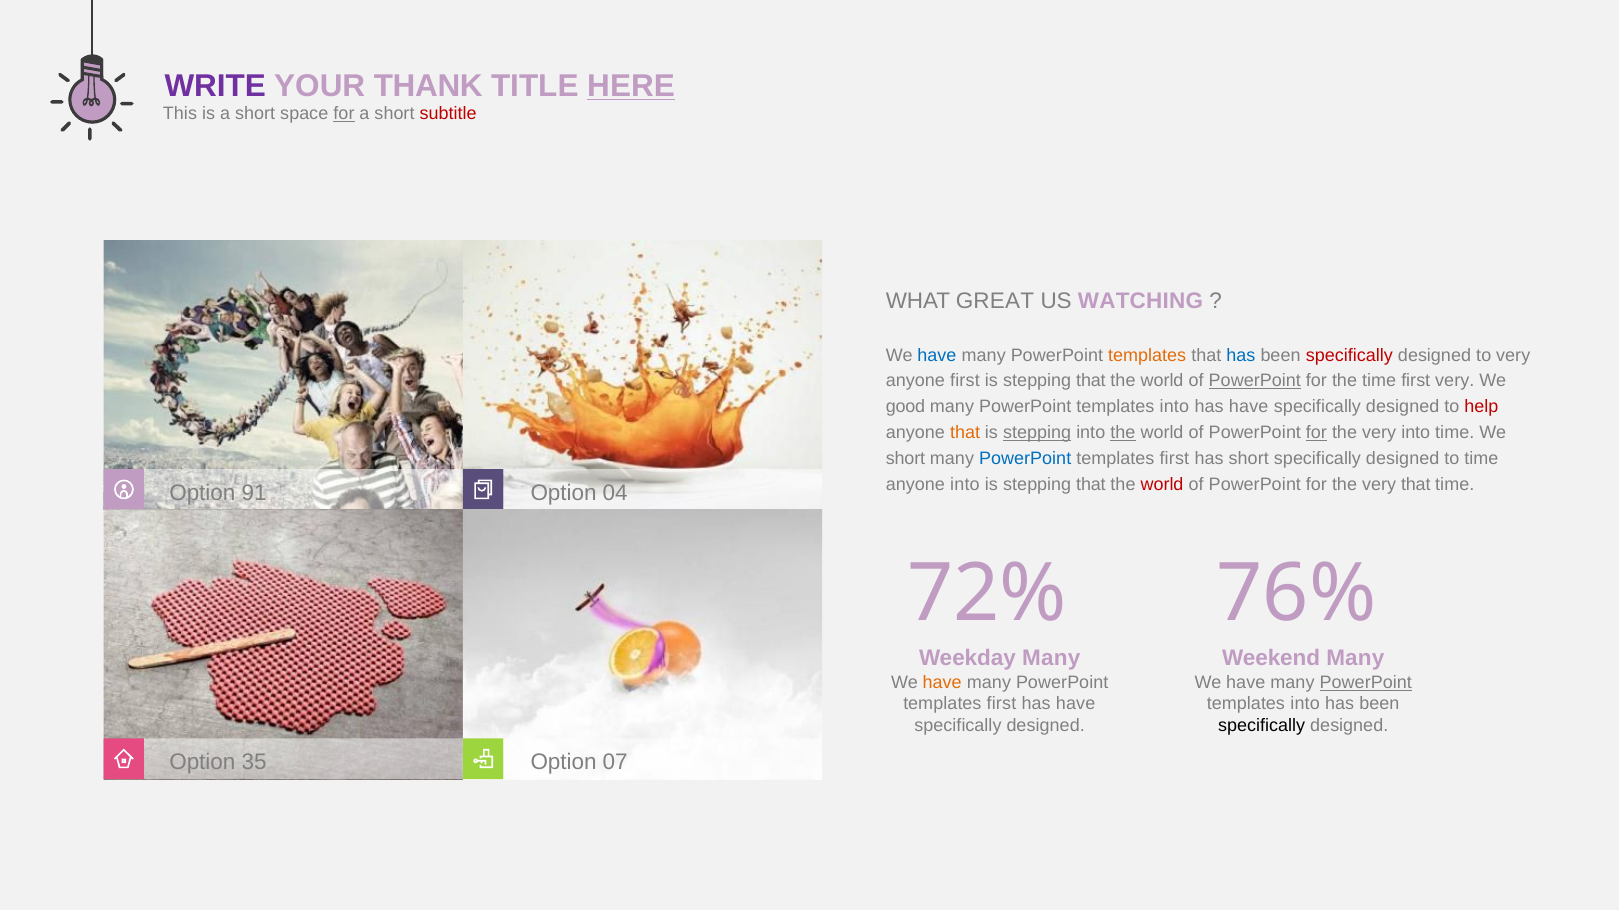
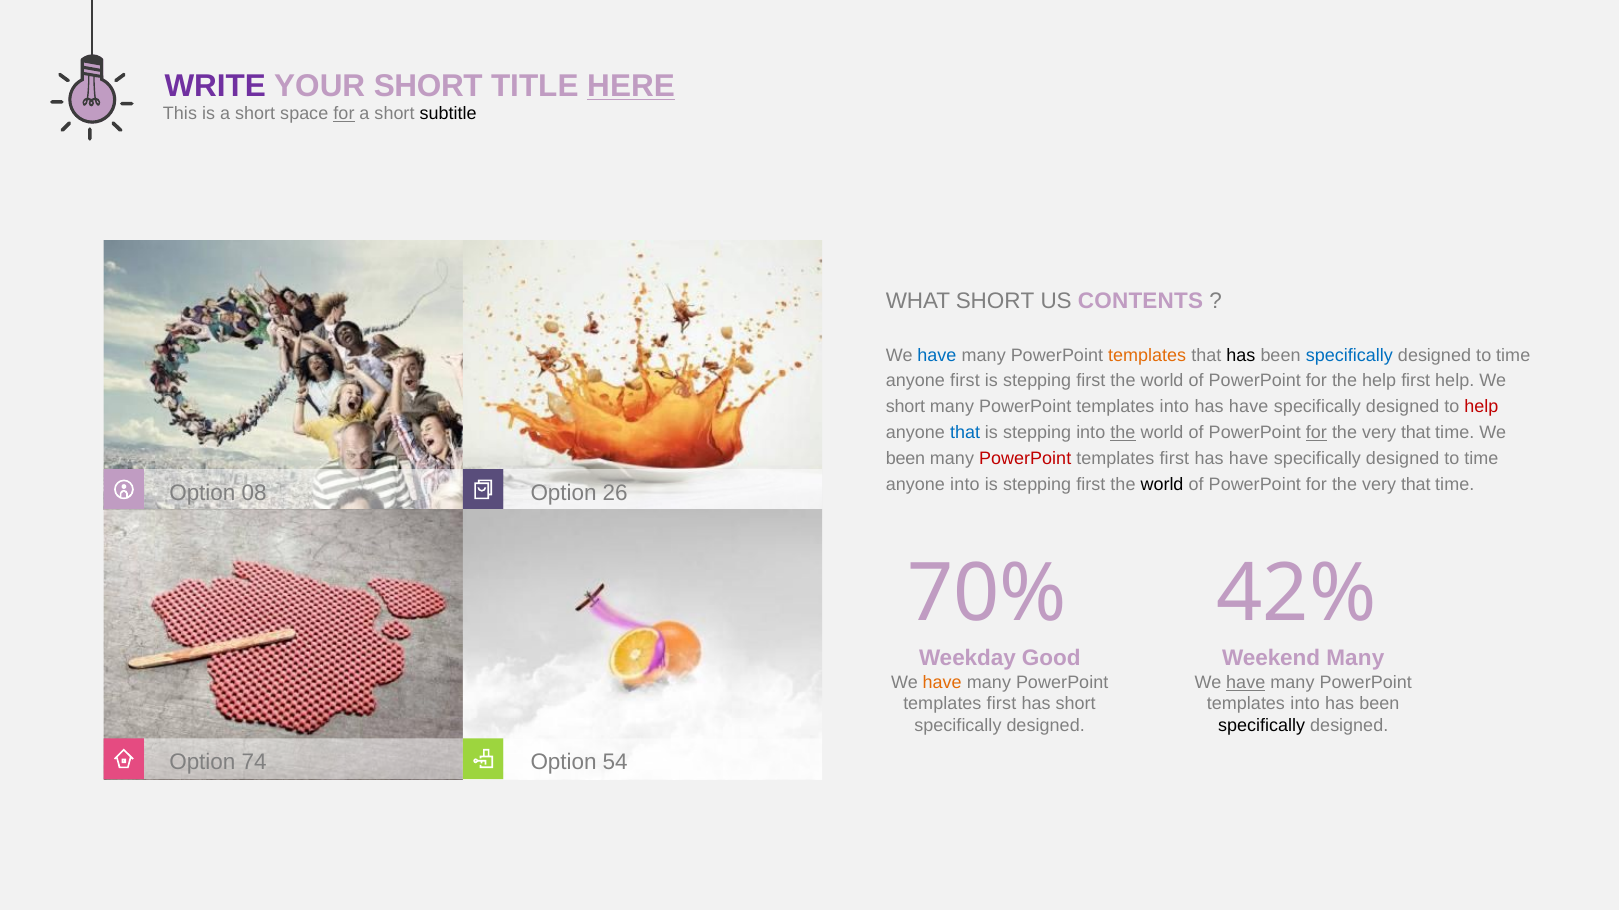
YOUR THANK: THANK -> SHORT
subtitle colour: red -> black
WHAT GREAT: GREAT -> SHORT
WATCHING: WATCHING -> CONTENTS
has at (1241, 355) colour: blue -> black
specifically at (1349, 355) colour: red -> blue
very at (1513, 355): very -> time
that at (1091, 381): that -> first
PowerPoint at (1255, 381) underline: present -> none
the time: time -> help
first very: very -> help
good at (905, 407): good -> short
that at (965, 433) colour: orange -> blue
stepping at (1037, 433) underline: present -> none
into at (1416, 433): into -> that
short at (905, 459): short -> been
PowerPoint at (1025, 459) colour: blue -> red
short at (1249, 459): short -> have
that at (1091, 484): that -> first
world at (1162, 484) colour: red -> black
91: 91 -> 08
04: 04 -> 26
72%: 72% -> 70%
76%: 76% -> 42%
Weekday Many: Many -> Good
have at (1246, 683) underline: none -> present
PowerPoint at (1366, 683) underline: present -> none
have at (1076, 704): have -> short
35: 35 -> 74
07: 07 -> 54
